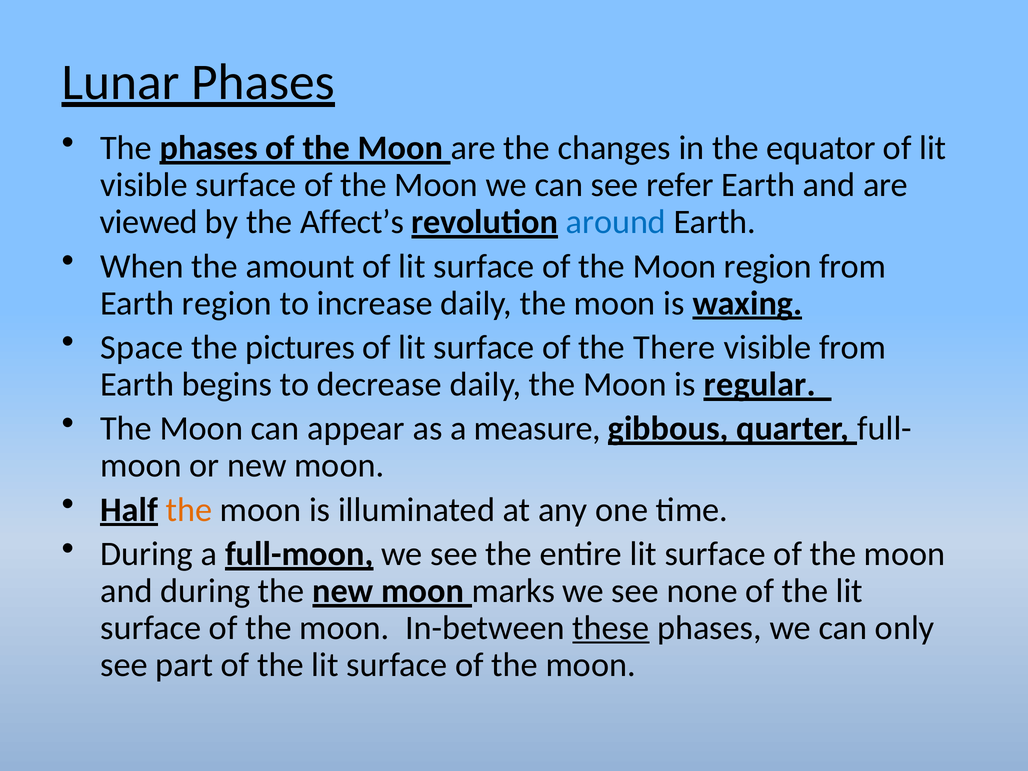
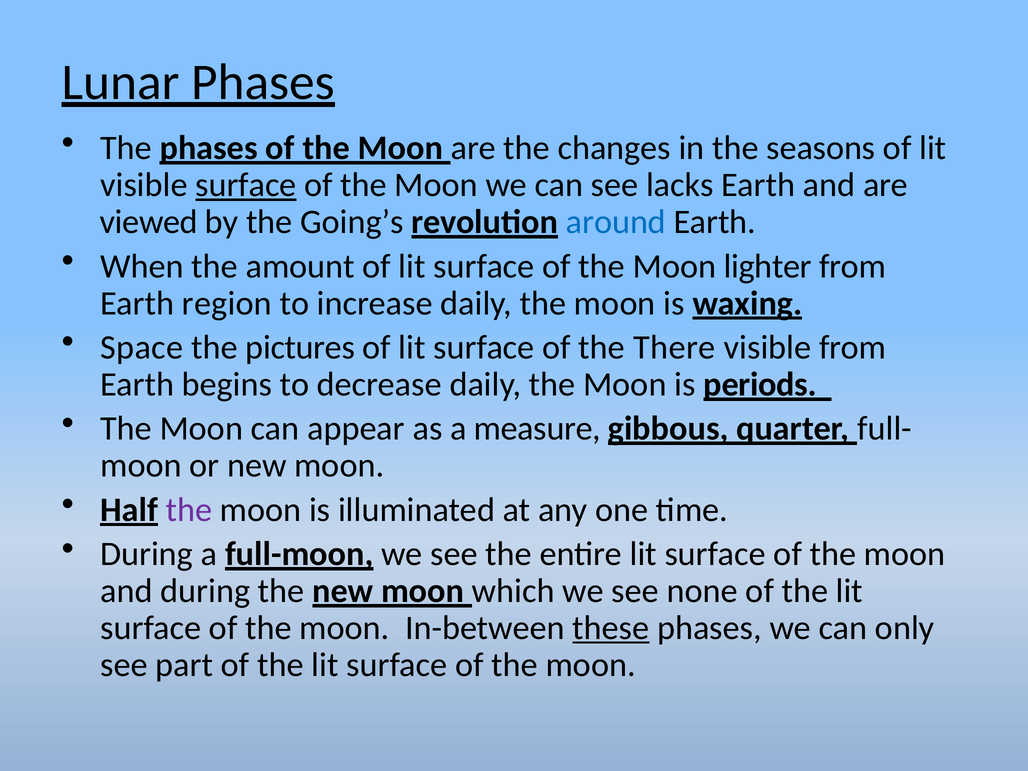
equator: equator -> seasons
surface at (246, 185) underline: none -> present
refer: refer -> lacks
Affect’s: Affect’s -> Going’s
Moon region: region -> lighter
regular: regular -> periods
the at (189, 510) colour: orange -> purple
marks: marks -> which
